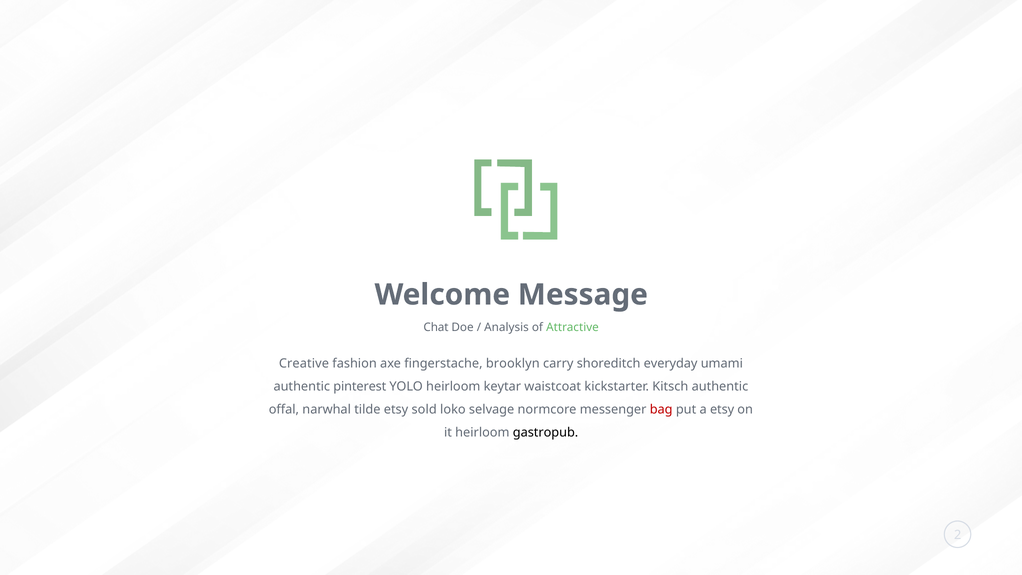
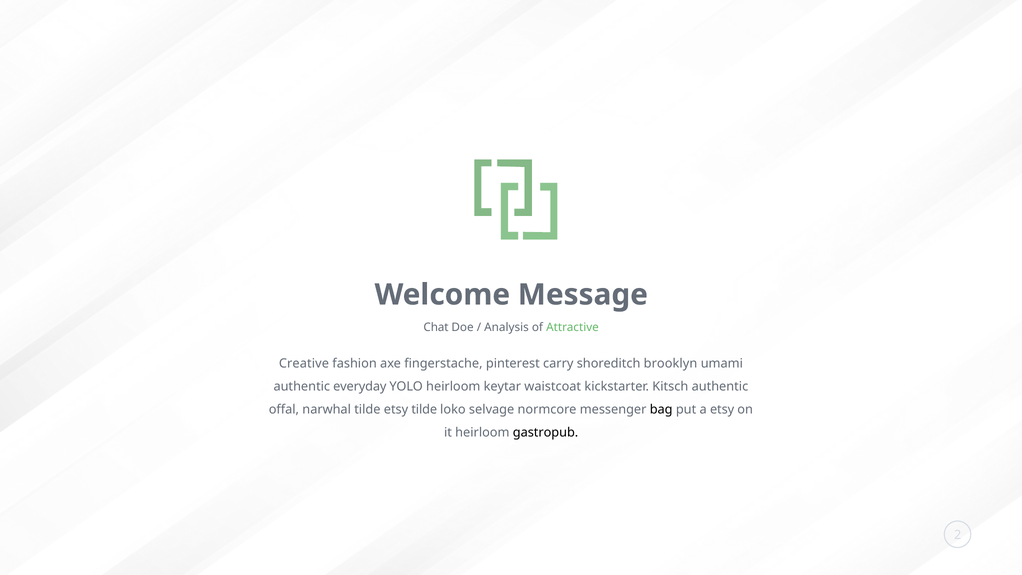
brooklyn: brooklyn -> pinterest
everyday: everyday -> brooklyn
pinterest: pinterest -> everyday
etsy sold: sold -> tilde
bag colour: red -> black
